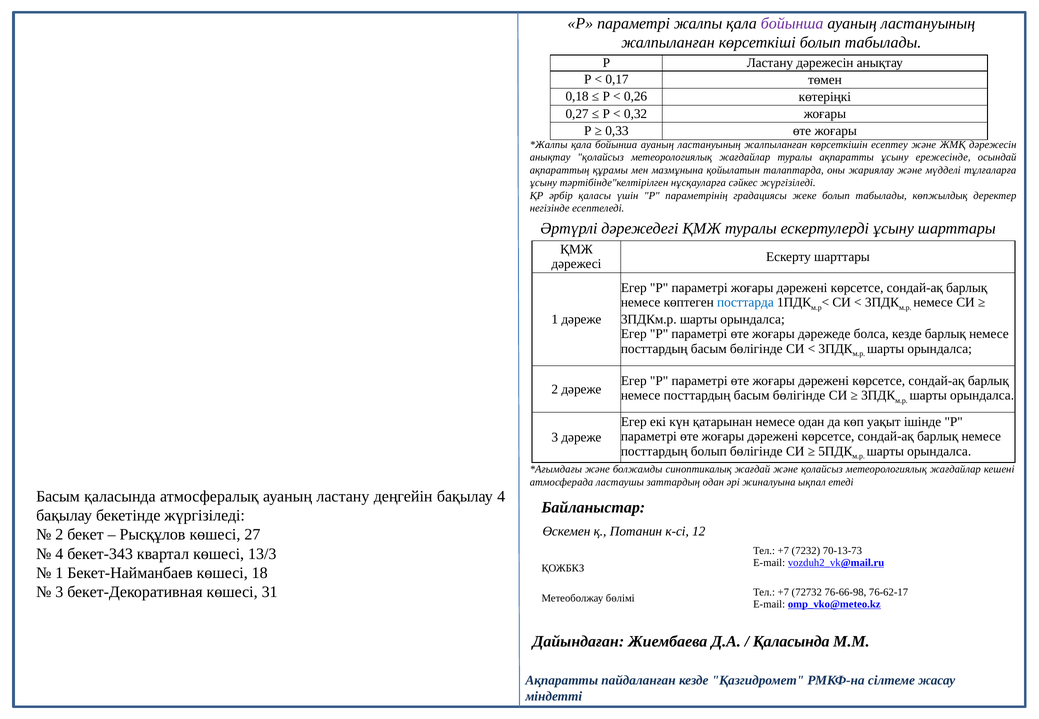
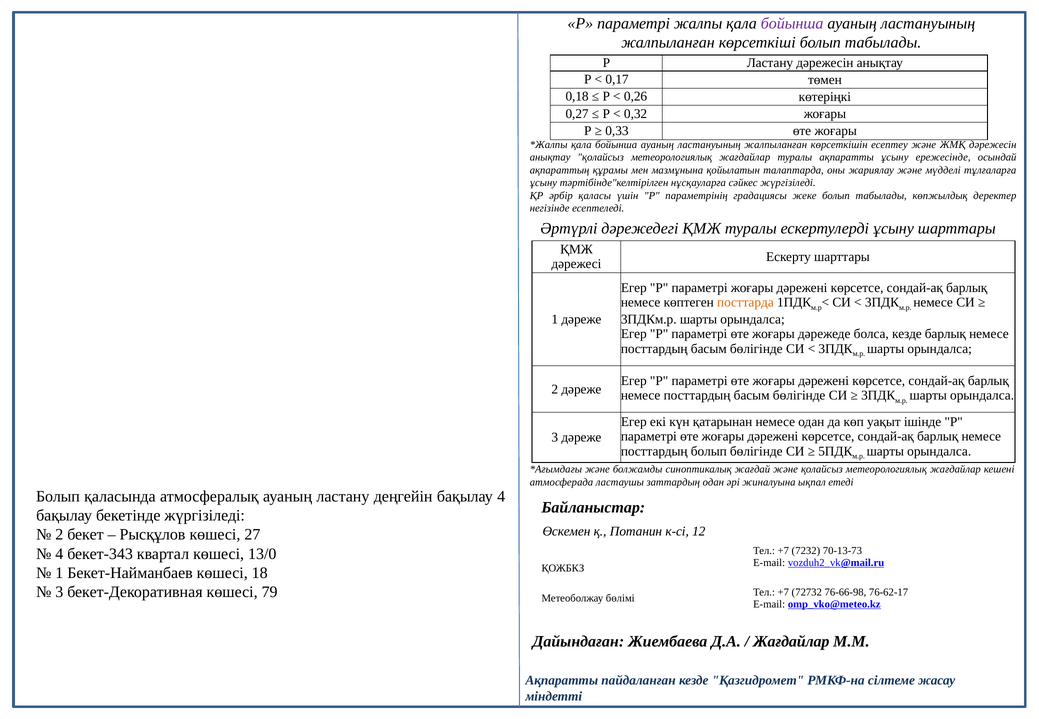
посттарда colour: blue -> orange
Басым at (58, 497): Басым -> Болып
13/3: 13/3 -> 13/0
31: 31 -> 79
Қаласында at (791, 642): Қаласында -> Жағдайлар
